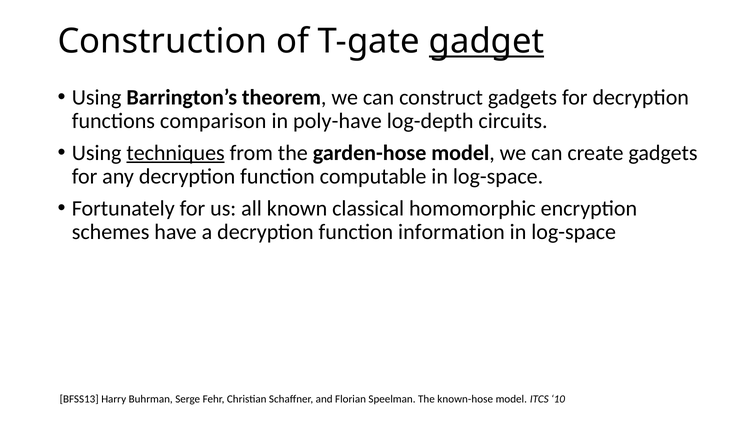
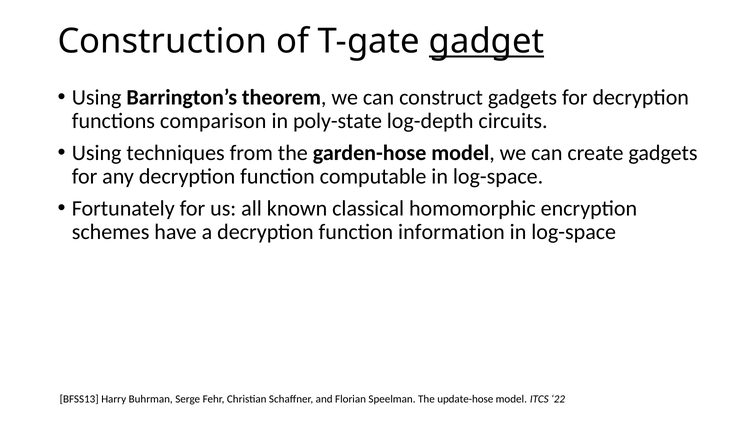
poly-have: poly-have -> poly-state
techniques underline: present -> none
known-hose: known-hose -> update-hose
10: 10 -> 22
